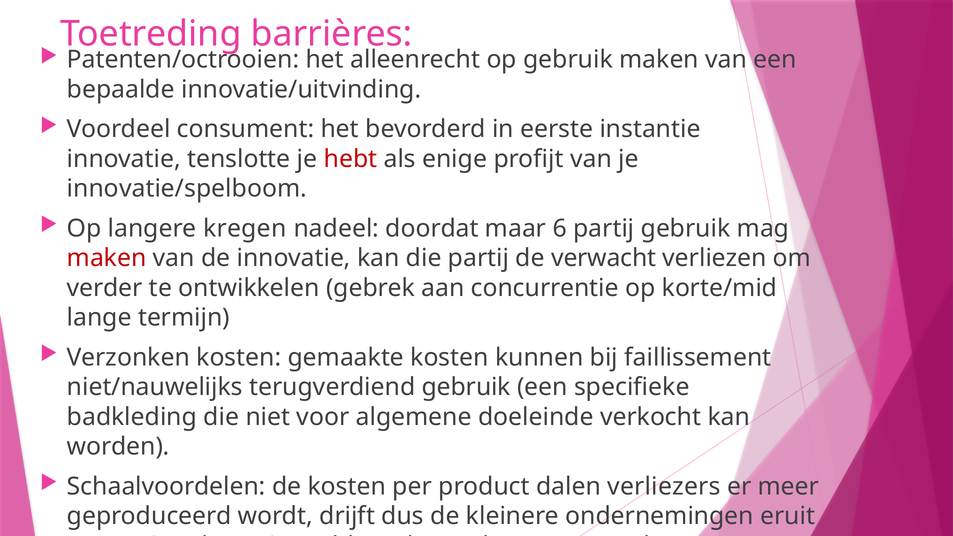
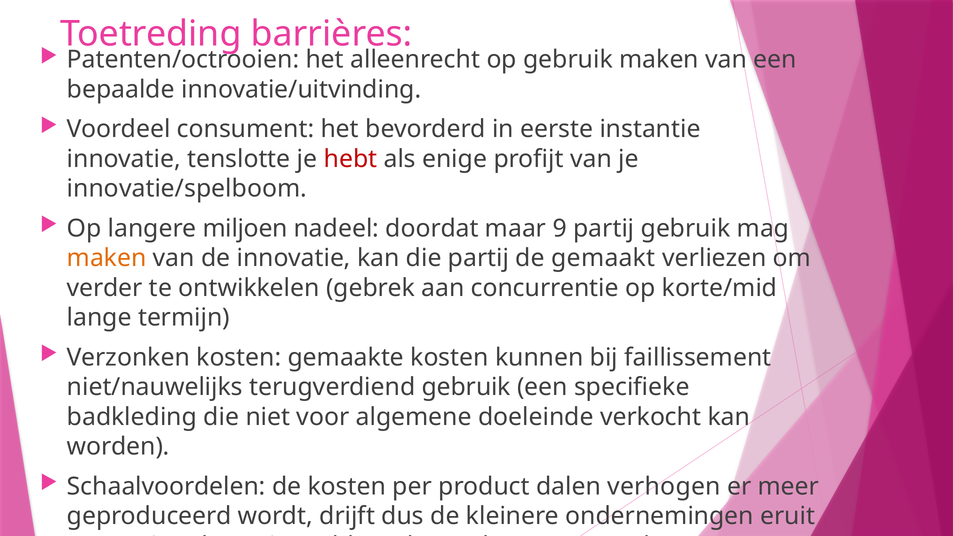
kregen: kregen -> miljoen
6: 6 -> 9
maken at (107, 258) colour: red -> orange
verwacht: verwacht -> gemaakt
verliezers: verliezers -> verhogen
